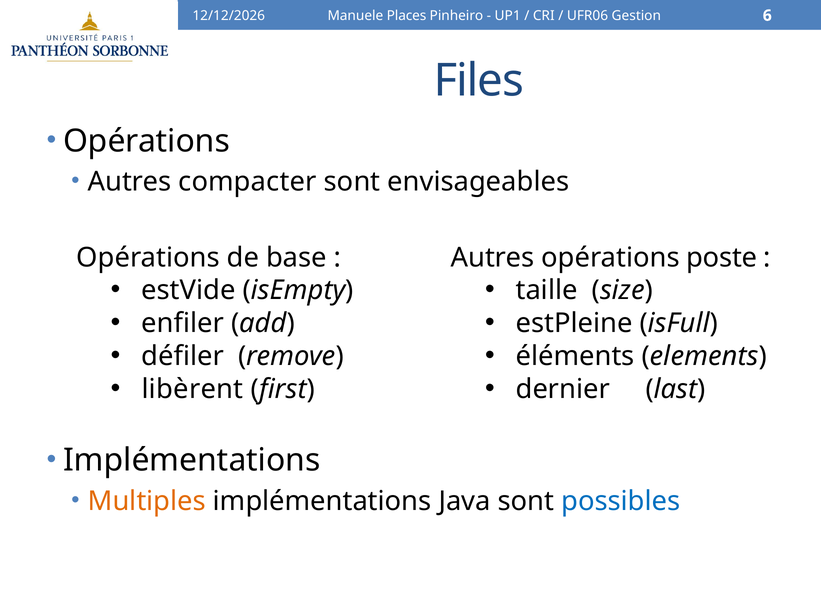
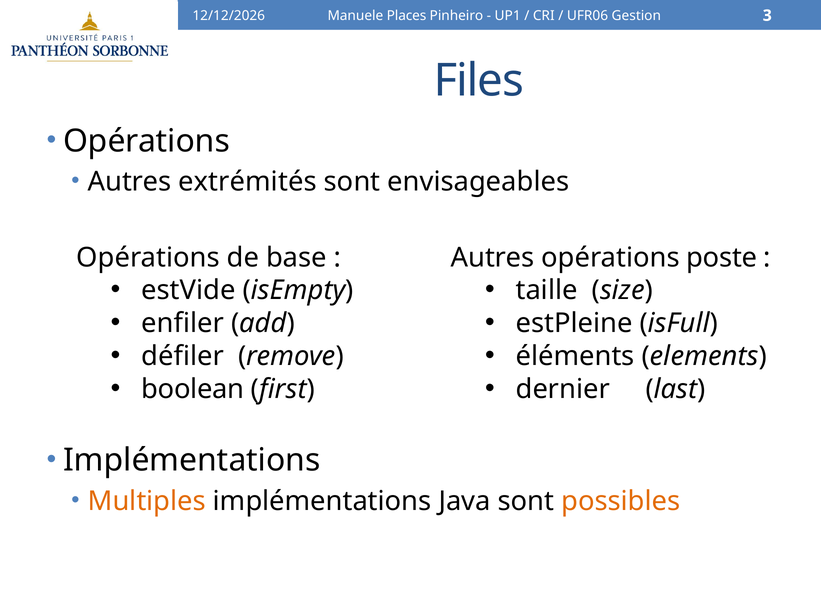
6: 6 -> 3
compacter: compacter -> extrémités
libèrent: libèrent -> boolean
possibles colour: blue -> orange
